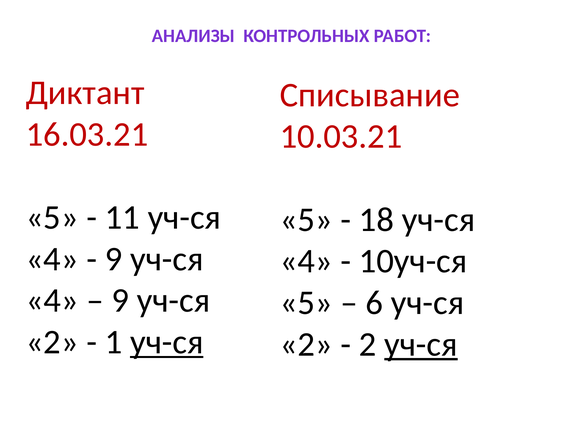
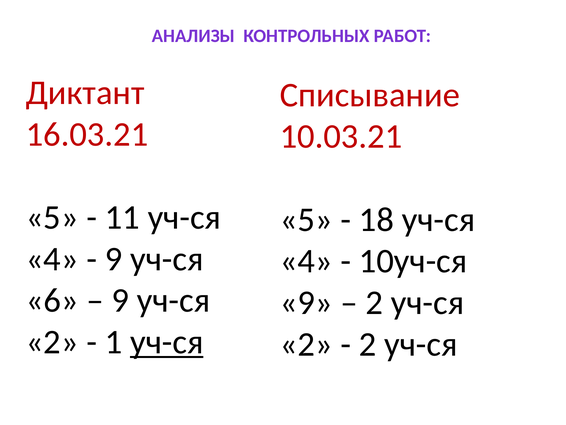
4 at (52, 300): 4 -> 6
5 at (306, 302): 5 -> 9
6 at (374, 302): 6 -> 2
уч-ся at (421, 344) underline: present -> none
